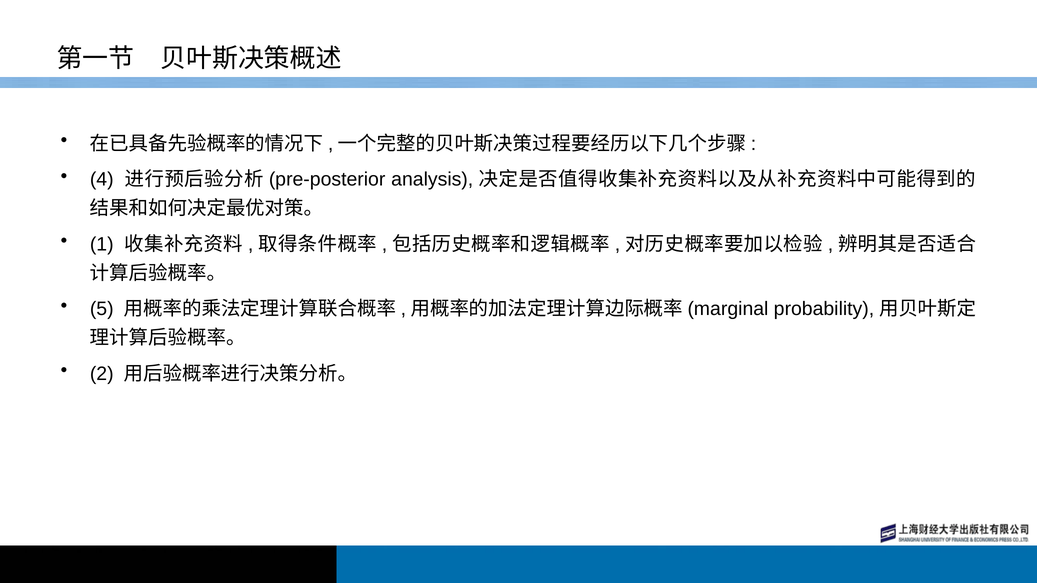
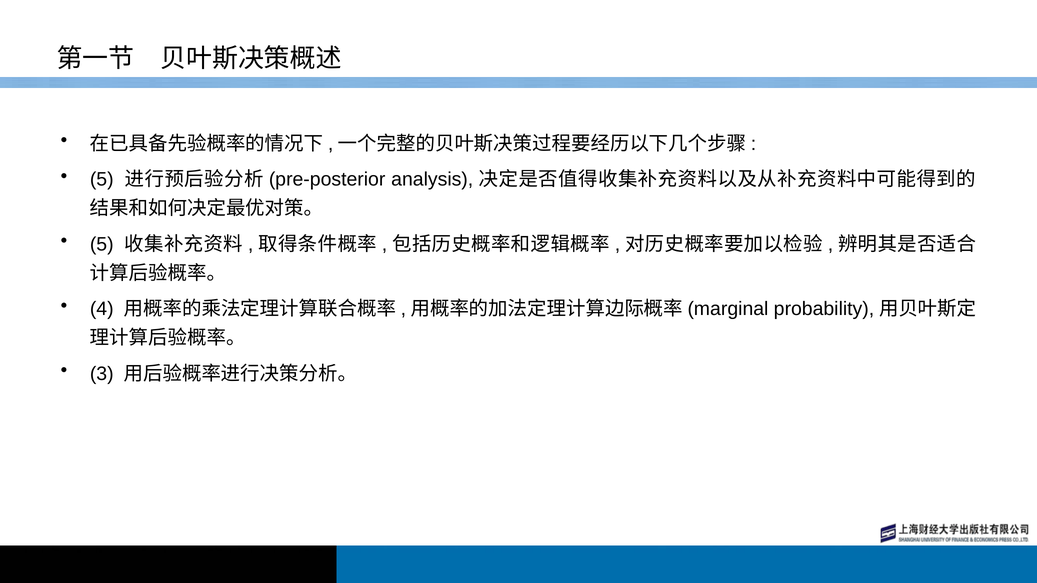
4 at (102, 179): 4 -> 5
1 at (102, 244): 1 -> 5
5: 5 -> 4
2: 2 -> 3
